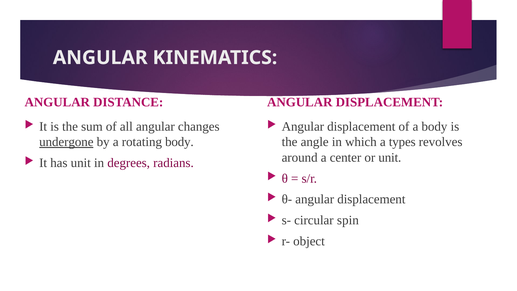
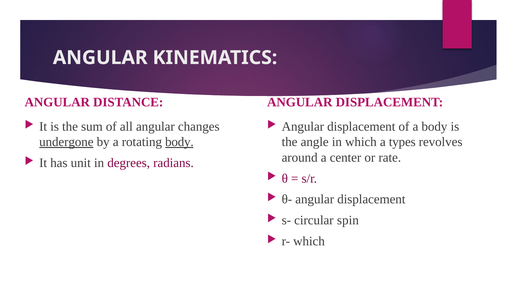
body at (179, 142) underline: none -> present
or unit: unit -> rate
r- object: object -> which
